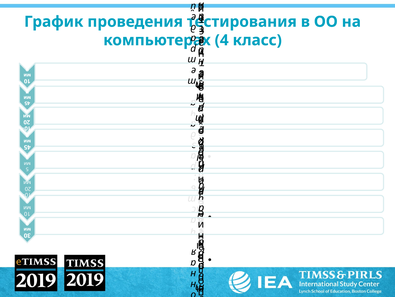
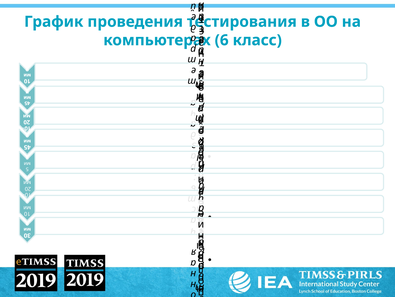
4 at (222, 40): 4 -> 6
